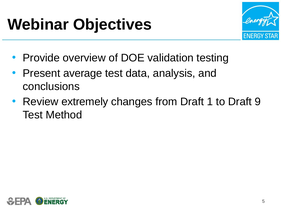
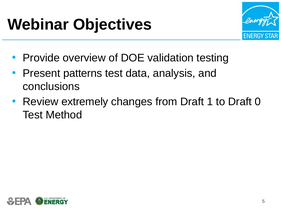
average: average -> patterns
9: 9 -> 0
